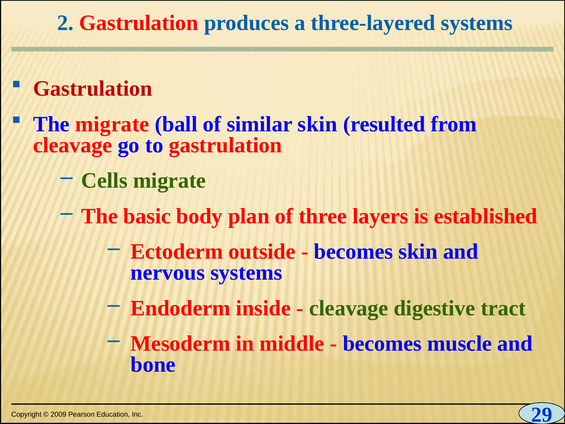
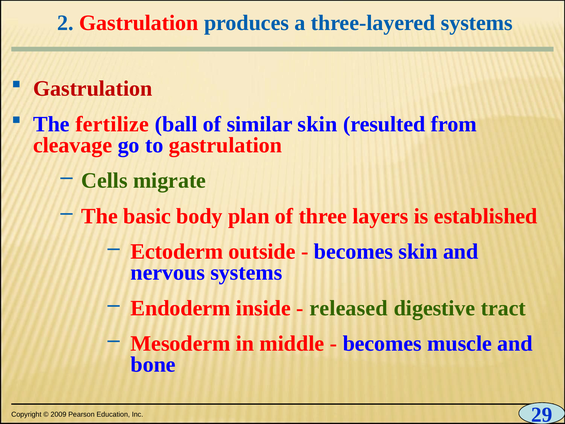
The migrate: migrate -> fertilize
cleavage at (349, 308): cleavage -> released
